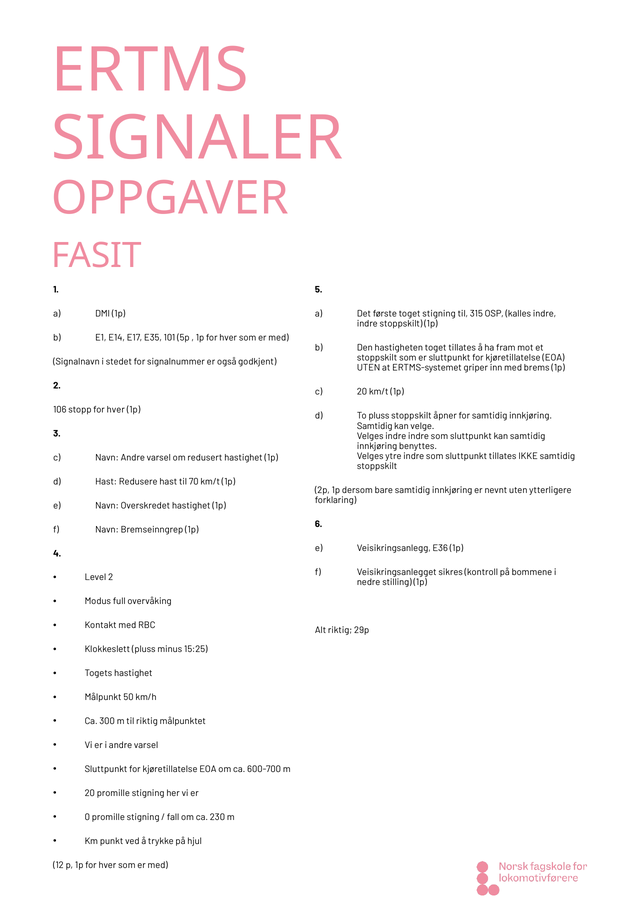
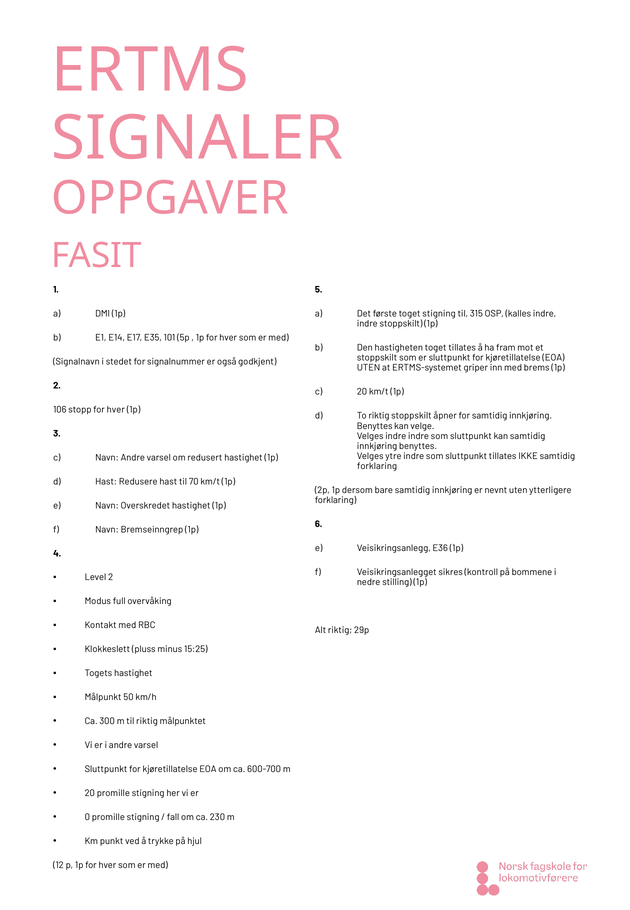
To pluss: pluss -> riktig
Samtidig at (375, 426): Samtidig -> Benyttes
stoppskilt at (377, 466): stoppskilt -> forklaring
